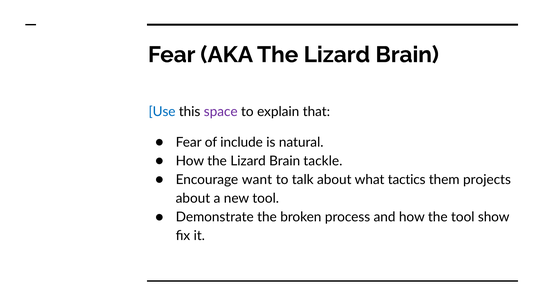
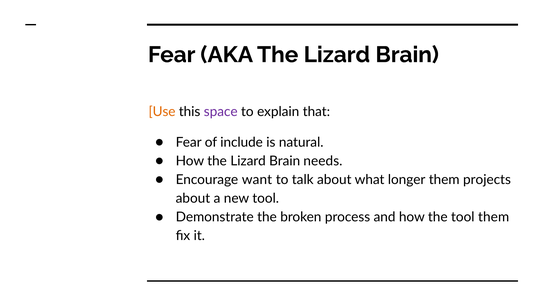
Use colour: blue -> orange
tackle: tackle -> needs
tactics: tactics -> longer
tool show: show -> them
